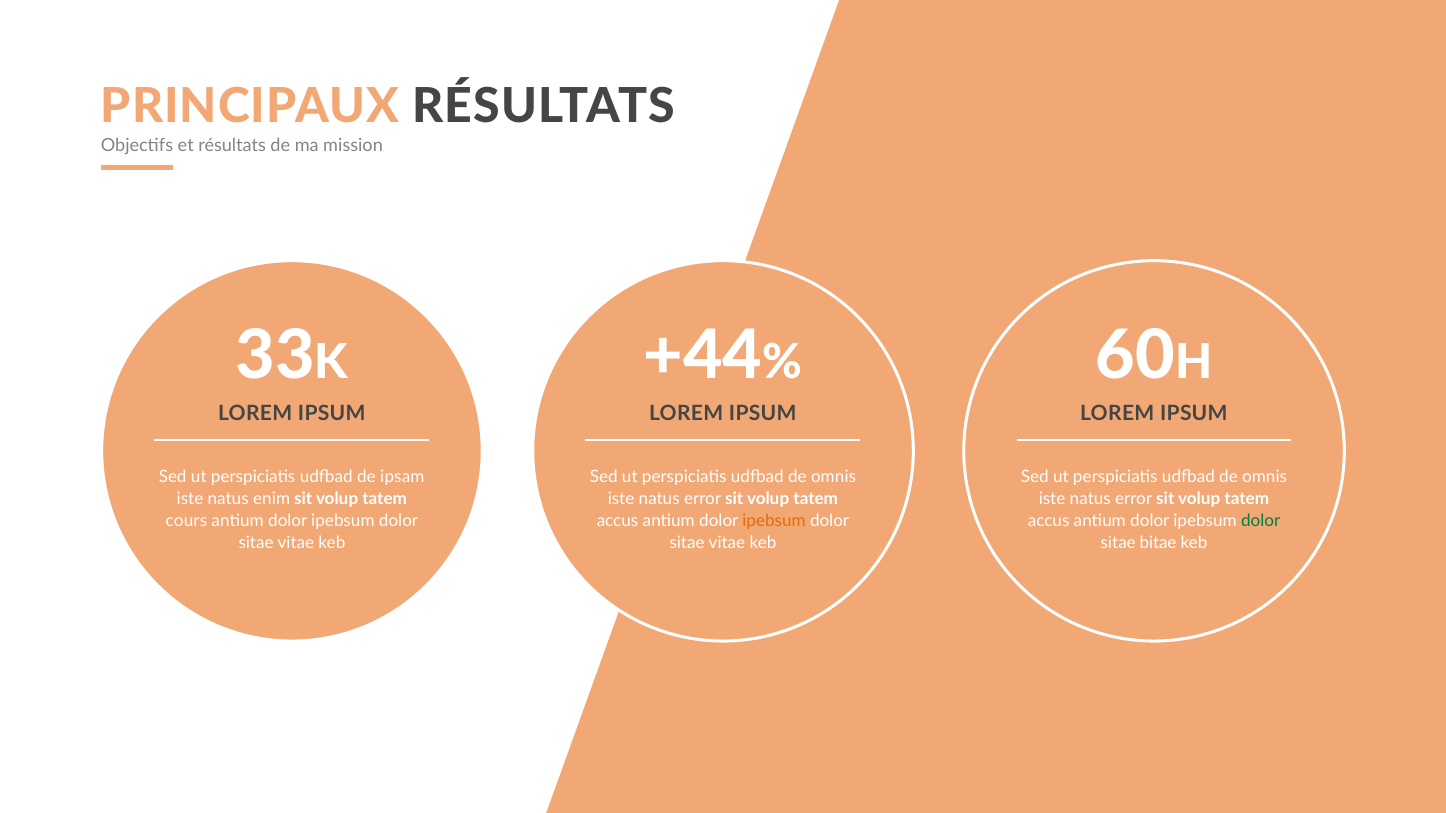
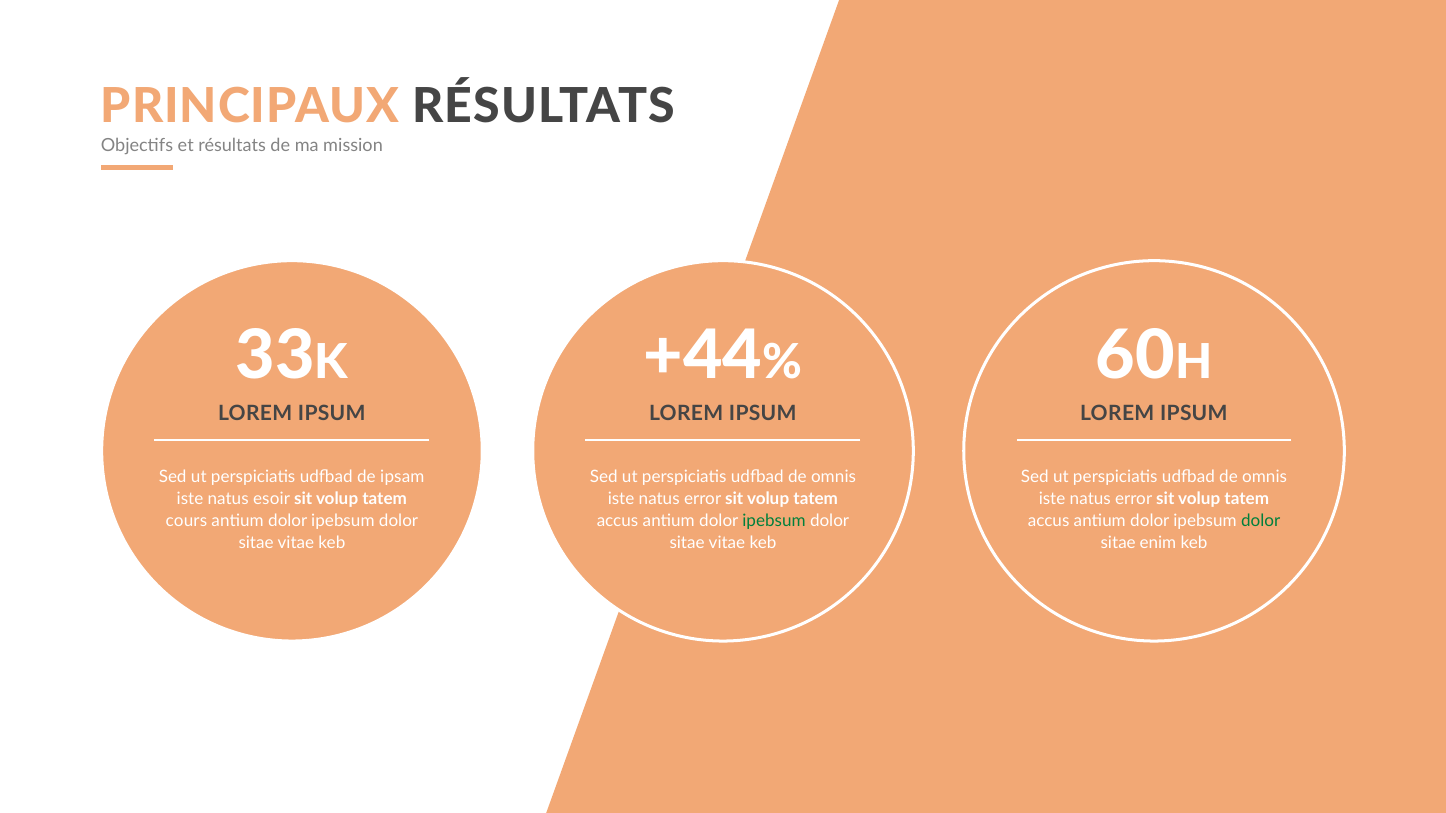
enim: enim -> esoir
ipebsum at (774, 522) colour: orange -> green
bitae: bitae -> enim
